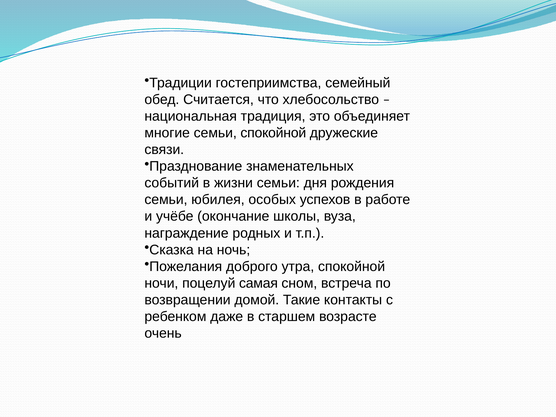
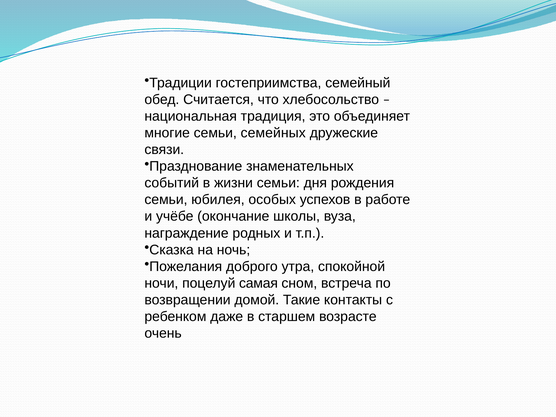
семьи спокойной: спокойной -> семейных
